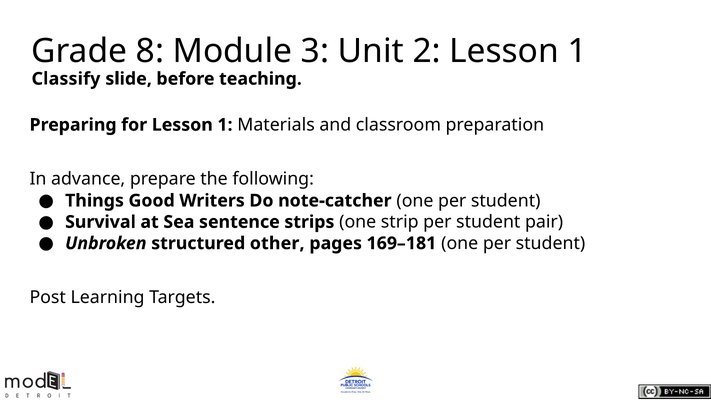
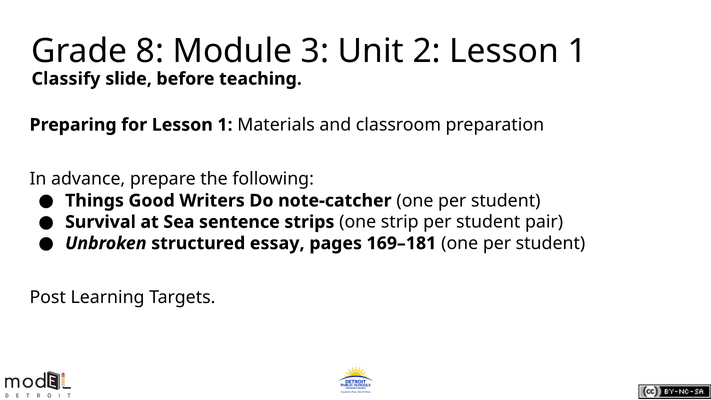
other: other -> essay
